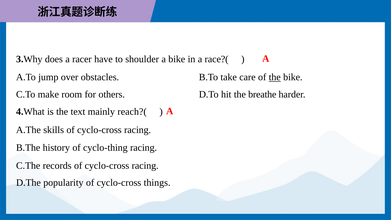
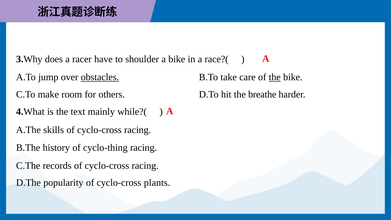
obstacles underline: none -> present
reach?(: reach?( -> while?(
things: things -> plants
